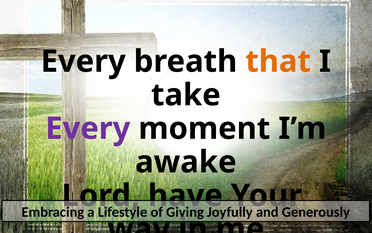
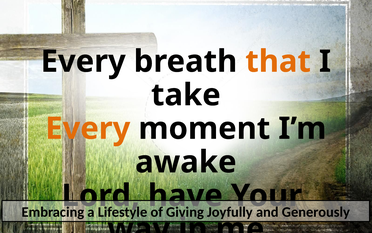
Every at (88, 128) colour: purple -> orange
